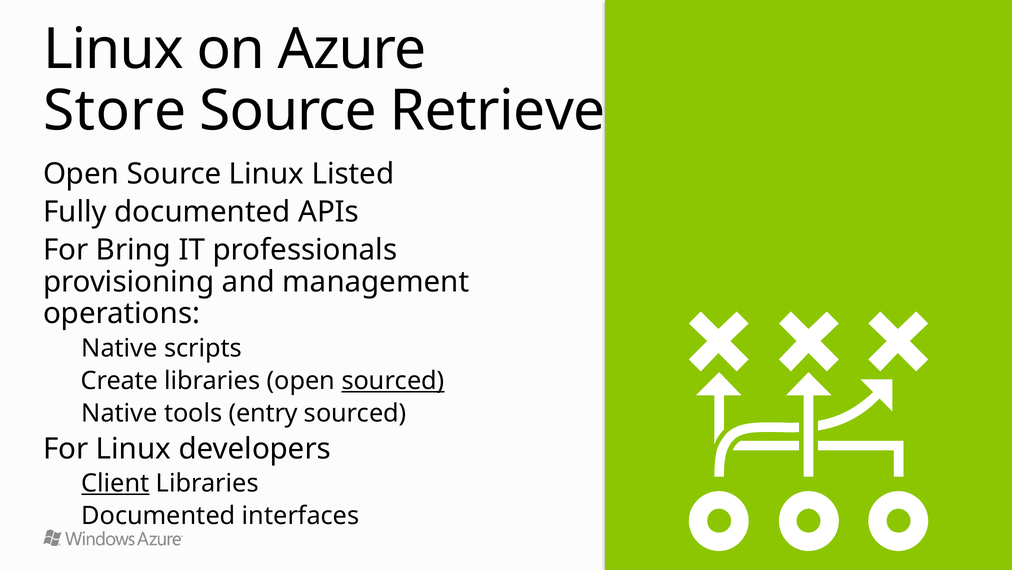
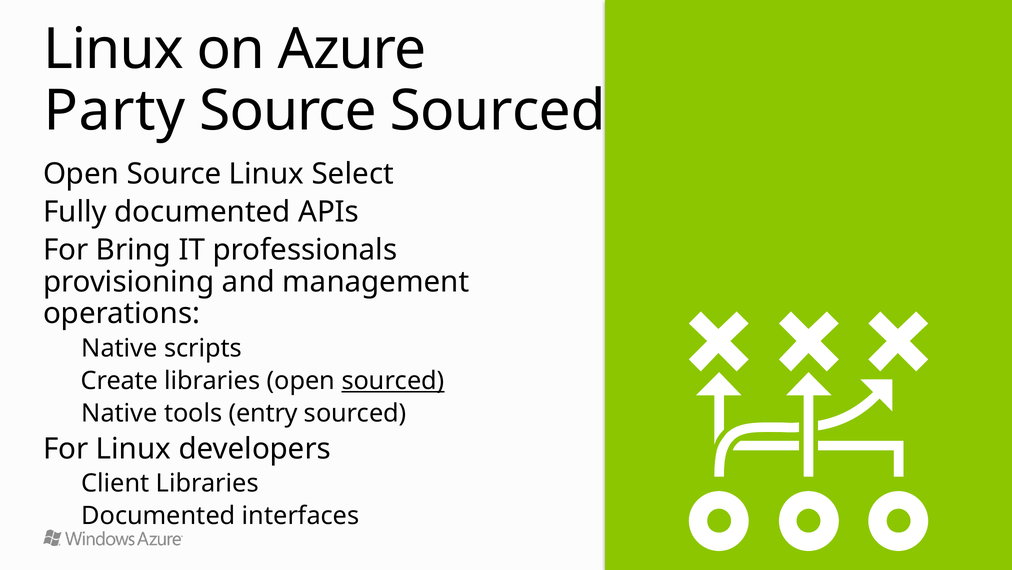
Store: Store -> Party
Source Retrieve: Retrieve -> Sourced
Listed: Listed -> Select
Client underline: present -> none
